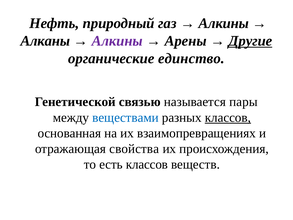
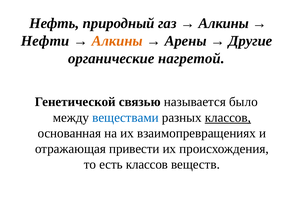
Алканы: Алканы -> Нефти
Алкины at (117, 41) colour: purple -> orange
Другие underline: present -> none
единство: единство -> нагретой
пары: пары -> было
свойства: свойства -> привести
